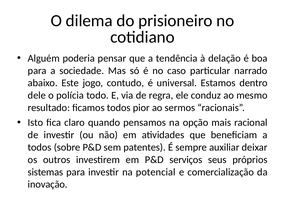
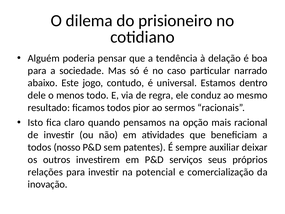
polícia: polícia -> menos
sobre: sobre -> nosso
sistemas: sistemas -> relações
